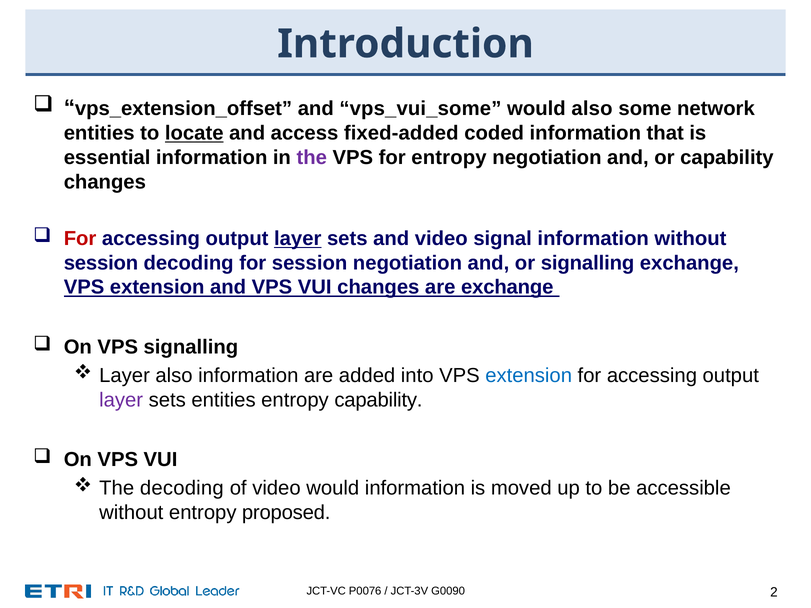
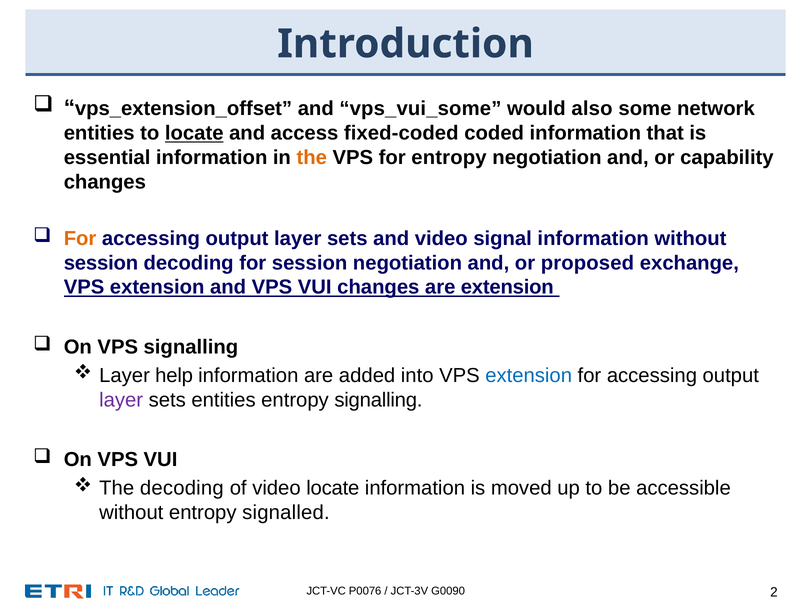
fixed-added: fixed-added -> fixed-coded
the at (312, 158) colour: purple -> orange
For at (80, 239) colour: red -> orange
layer at (298, 239) underline: present -> none
or signalling: signalling -> proposed
are exchange: exchange -> extension
Layer also: also -> help
entropy capability: capability -> signalling
video would: would -> locate
proposed: proposed -> signalled
